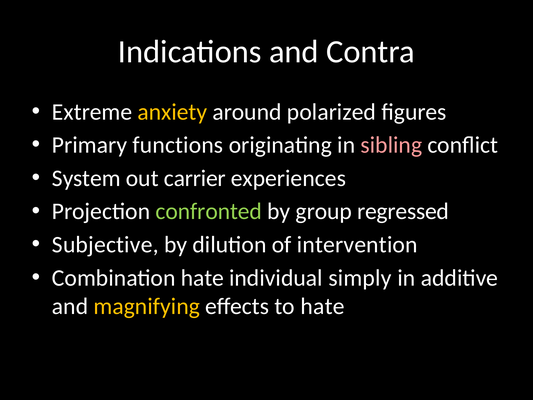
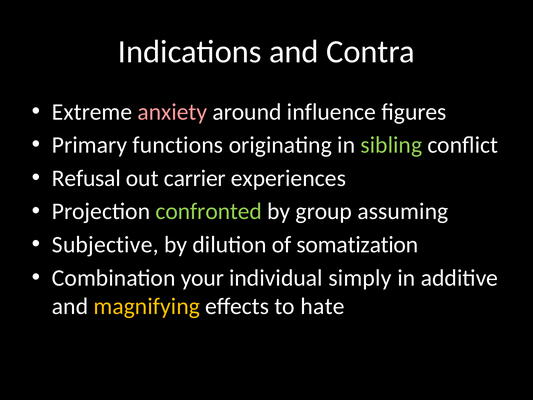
anxiety colour: yellow -> pink
polarized: polarized -> influence
sibling colour: pink -> light green
System: System -> Refusal
regressed: regressed -> assuming
intervention: intervention -> somatization
Combination hate: hate -> your
